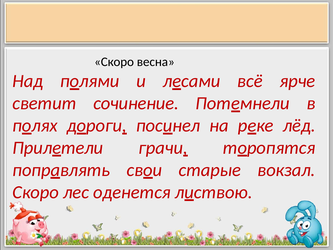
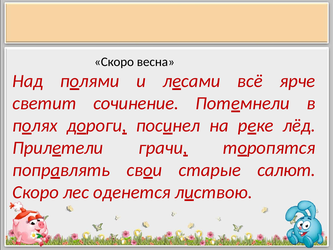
вокзал: вокзал -> салют
